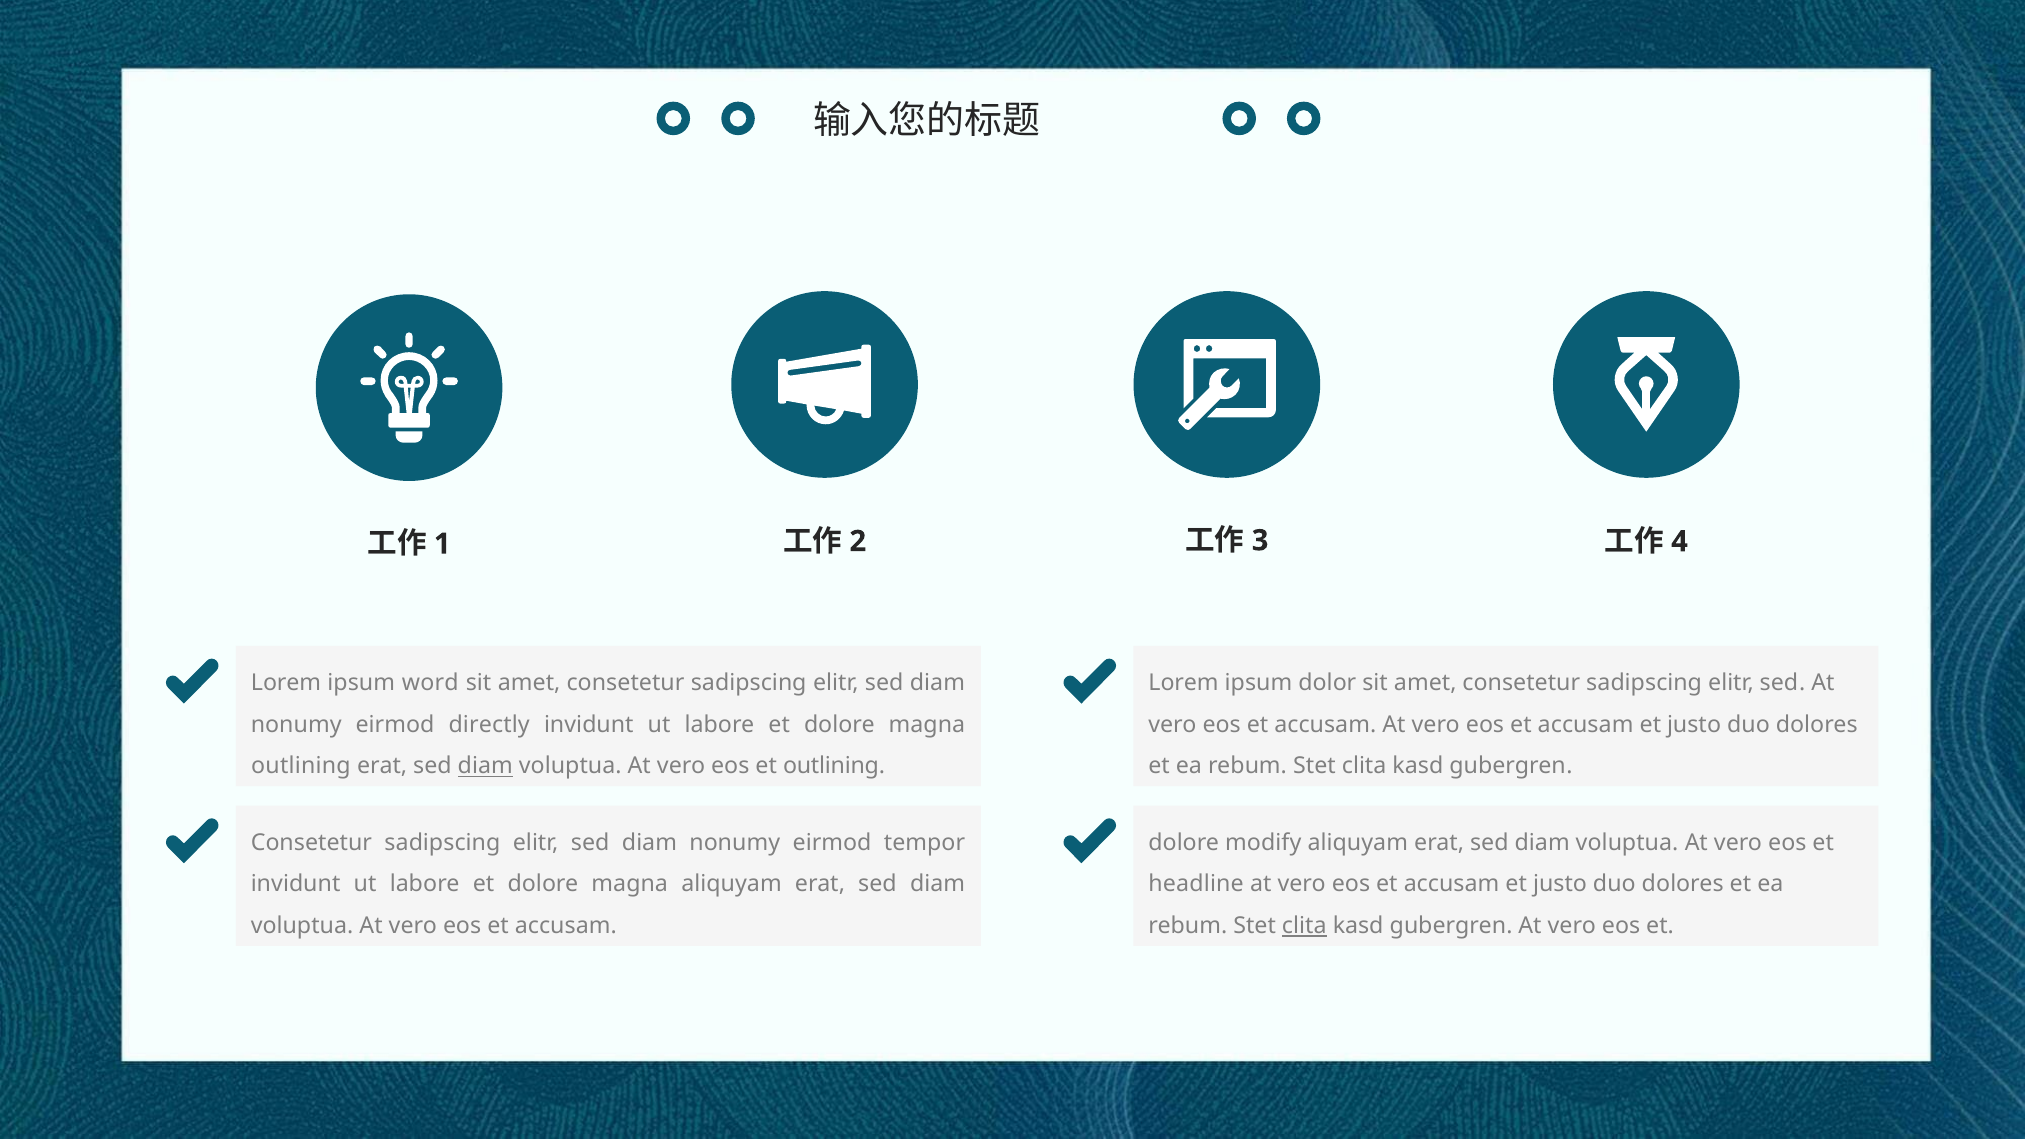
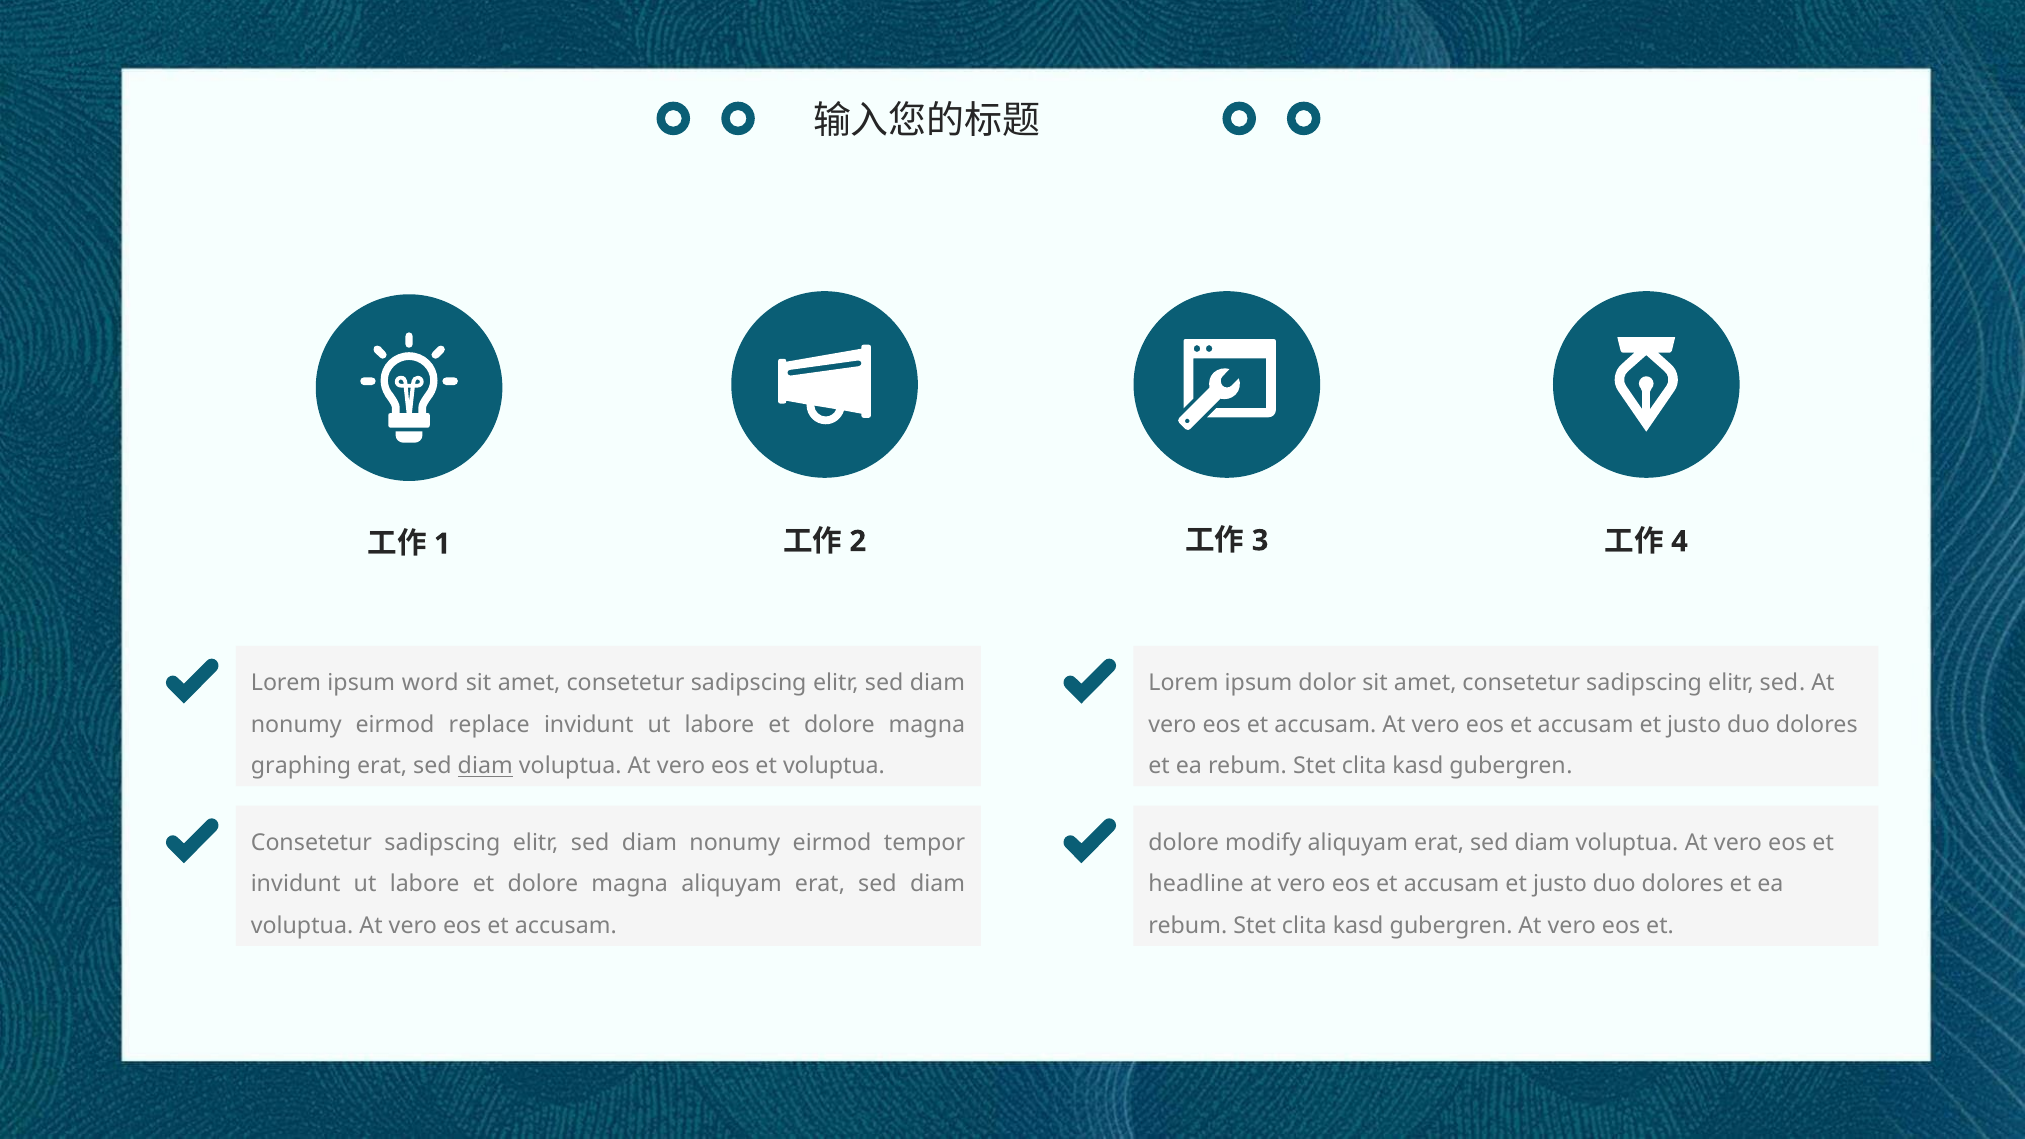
directly: directly -> replace
outlining at (301, 766): outlining -> graphing
et outlining: outlining -> voluptua
clita at (1304, 926) underline: present -> none
